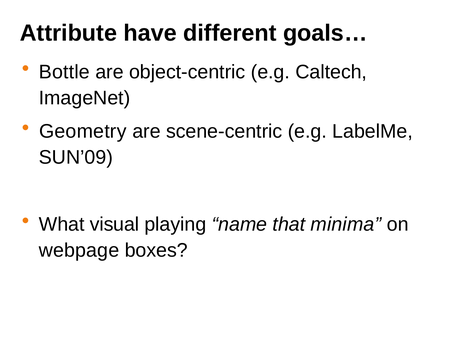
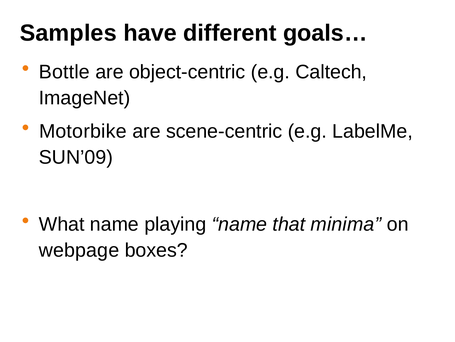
Attribute: Attribute -> Samples
Geometry: Geometry -> Motorbike
What visual: visual -> name
